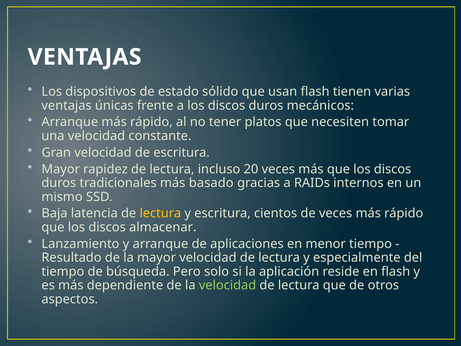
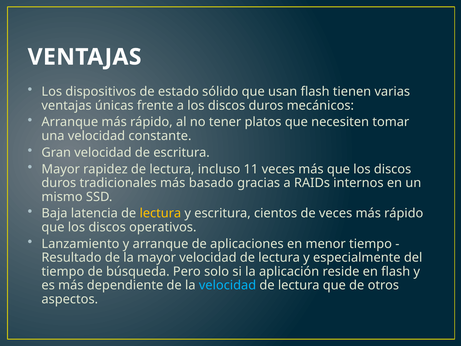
20: 20 -> 11
almacenar: almacenar -> operativos
velocidad at (228, 285) colour: light green -> light blue
